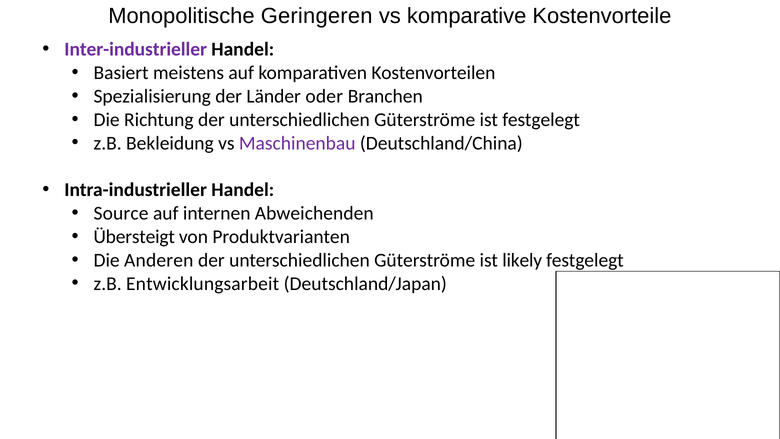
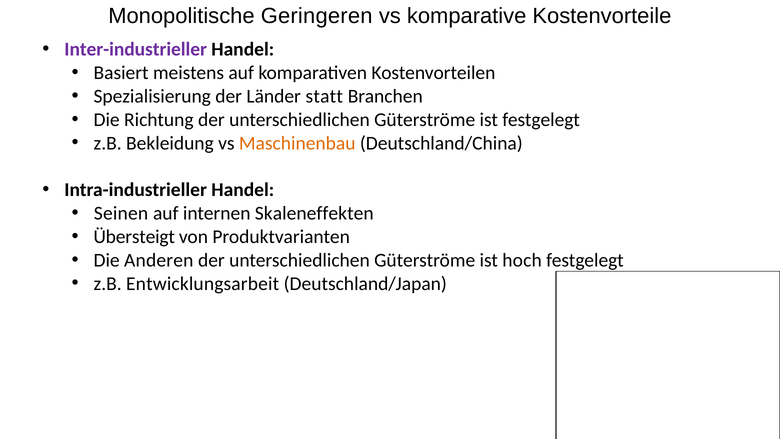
oder: oder -> statt
Maschinenbau colour: purple -> orange
Source: Source -> Seinen
Abweichenden: Abweichenden -> Skaleneffekten
likely: likely -> hoch
